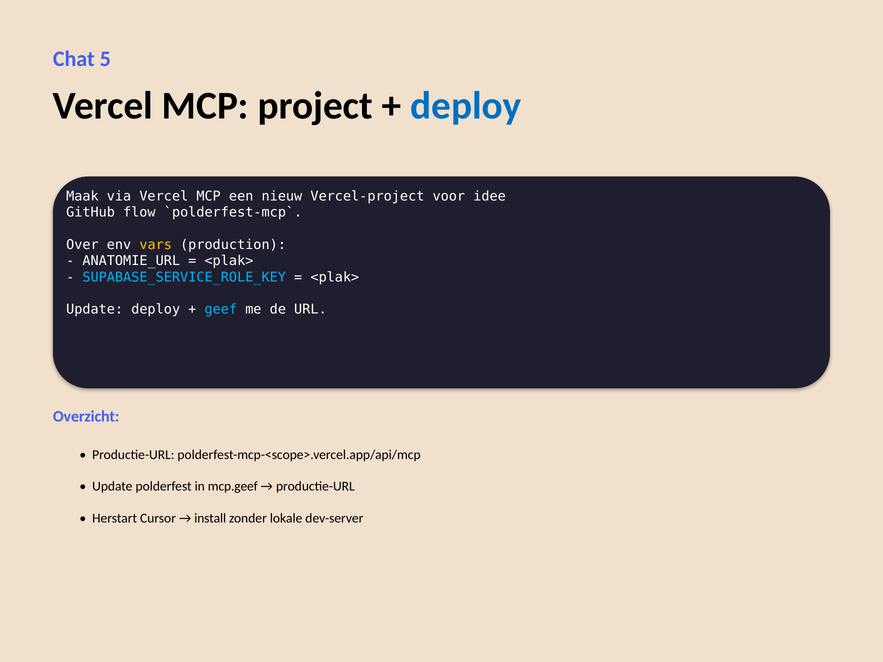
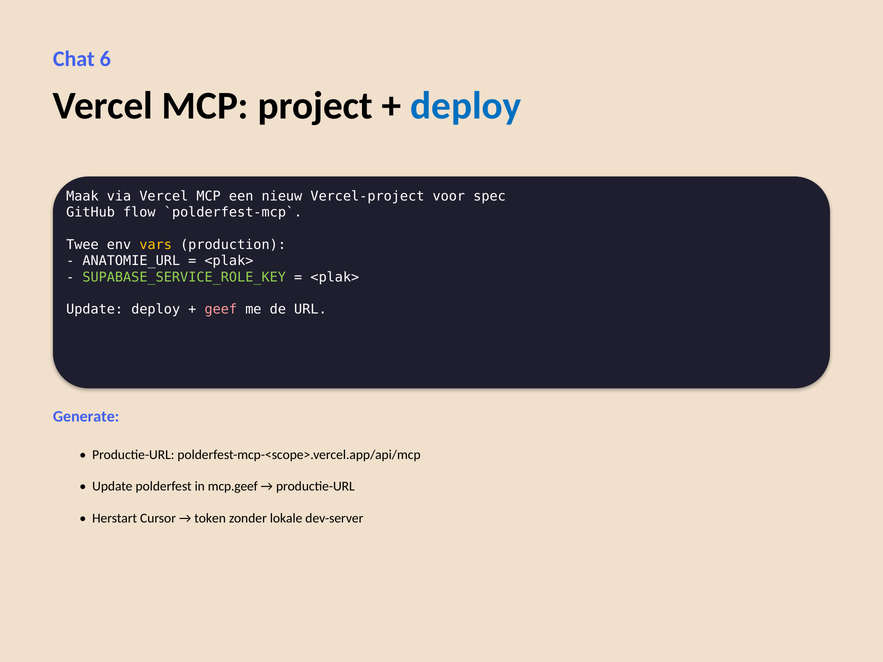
5: 5 -> 6
idee: idee -> spec
Over: Over -> Twee
SUPABASE_SERVICE_ROLE_KEY colour: light blue -> light green
geef colour: light blue -> pink
Overzicht: Overzicht -> Generate
install: install -> token
